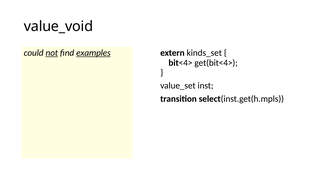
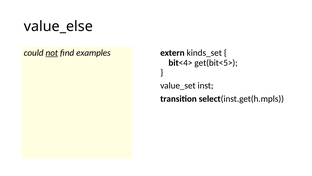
value_void: value_void -> value_else
examples underline: present -> none
get(bit<4>: get(bit<4> -> get(bit<5>
